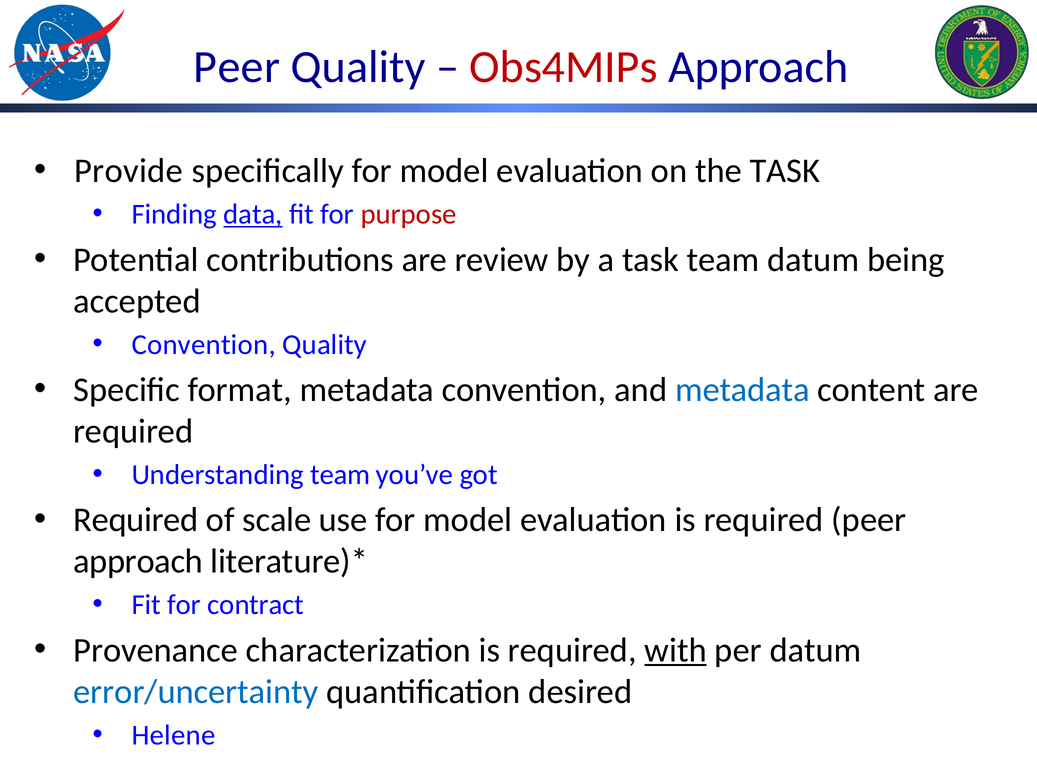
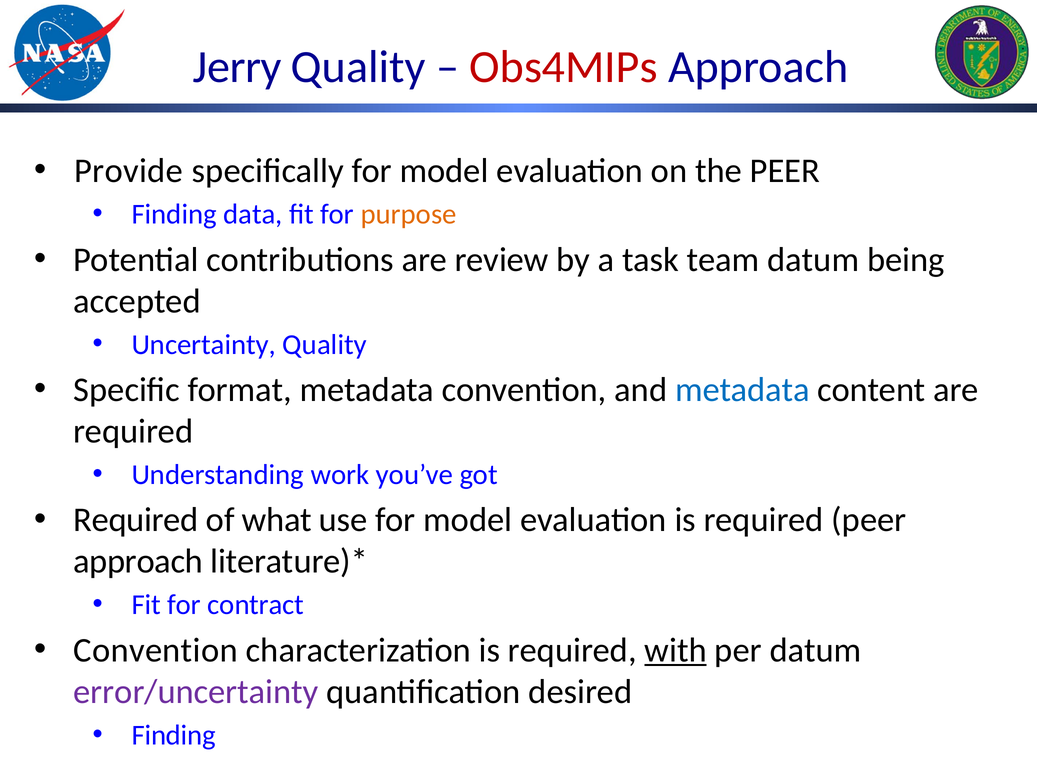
Peer at (237, 67): Peer -> Jerry
the TASK: TASK -> PEER
data underline: present -> none
purpose colour: red -> orange
Convention at (204, 344): Convention -> Uncertainty
Understanding team: team -> work
scale: scale -> what
Provenance at (156, 650): Provenance -> Convention
error/uncertainty colour: blue -> purple
Helene at (173, 735): Helene -> Finding
